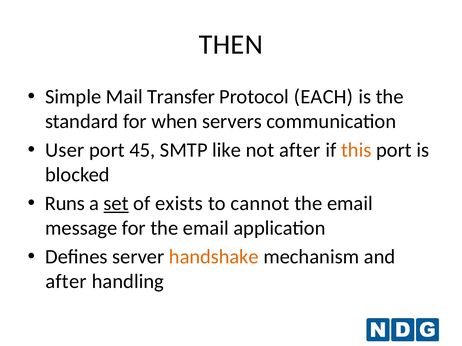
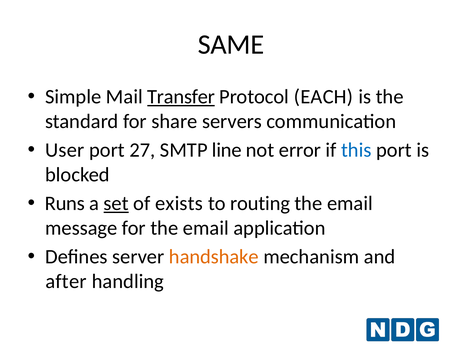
THEN: THEN -> SAME
Transfer underline: none -> present
when: when -> share
45: 45 -> 27
like: like -> line
not after: after -> error
this colour: orange -> blue
cannot: cannot -> routing
